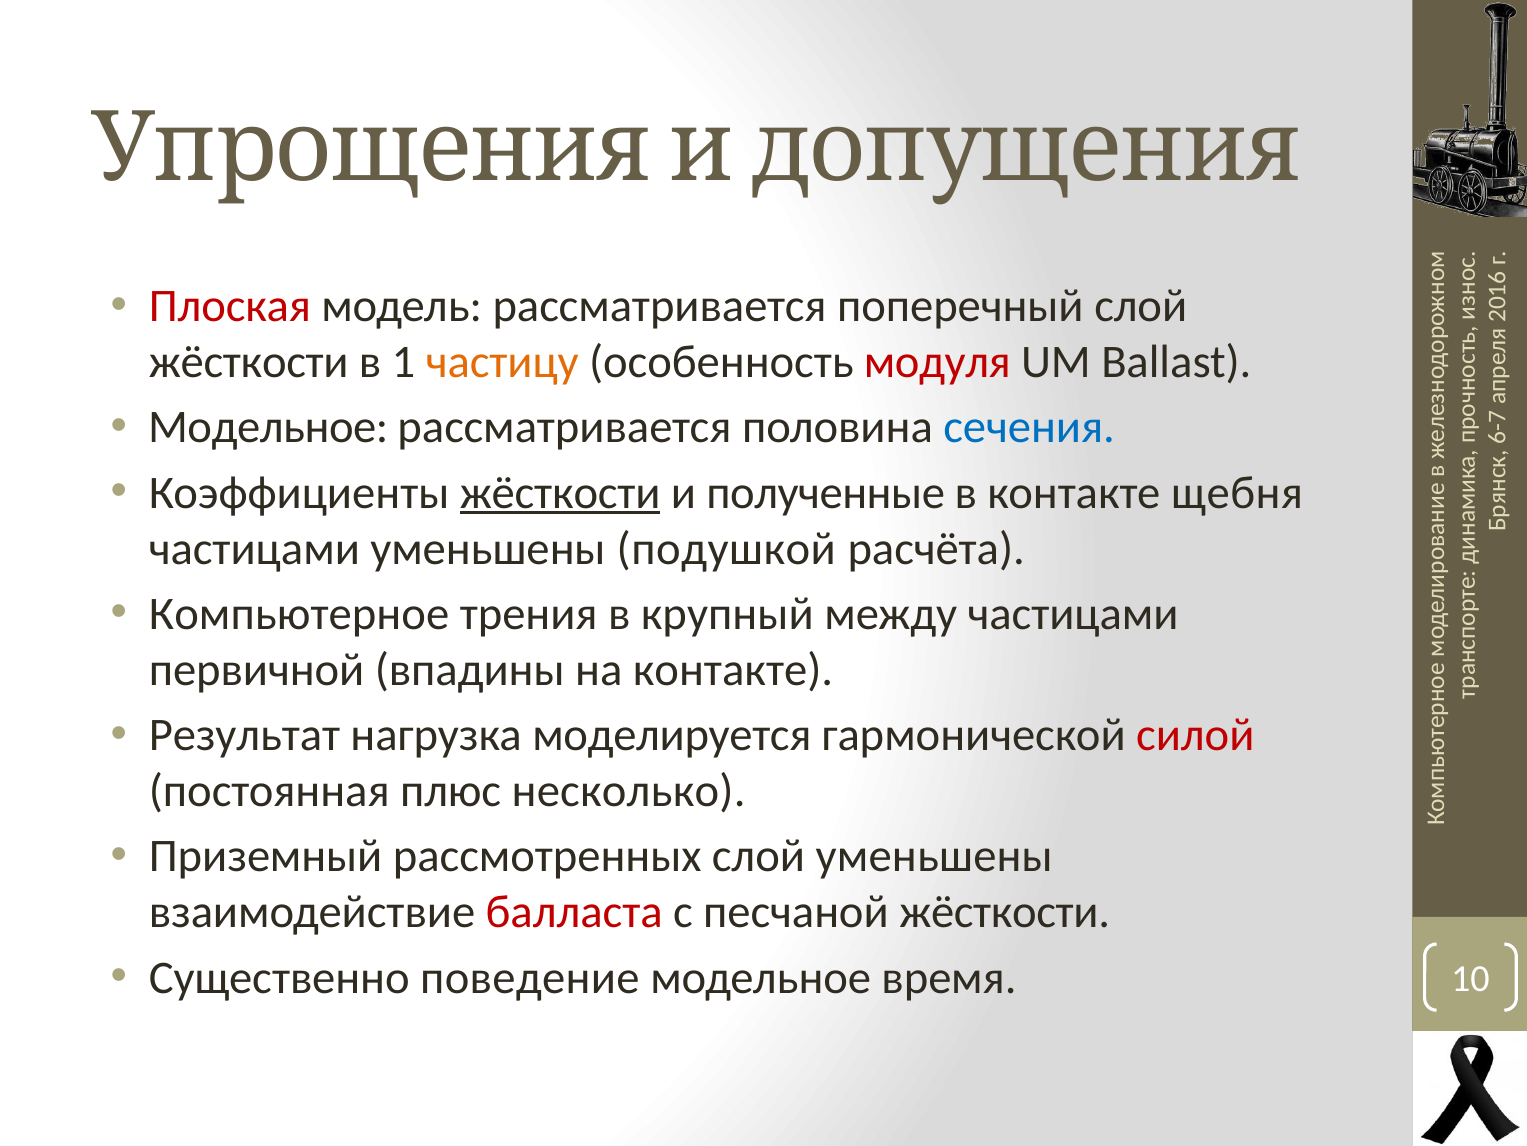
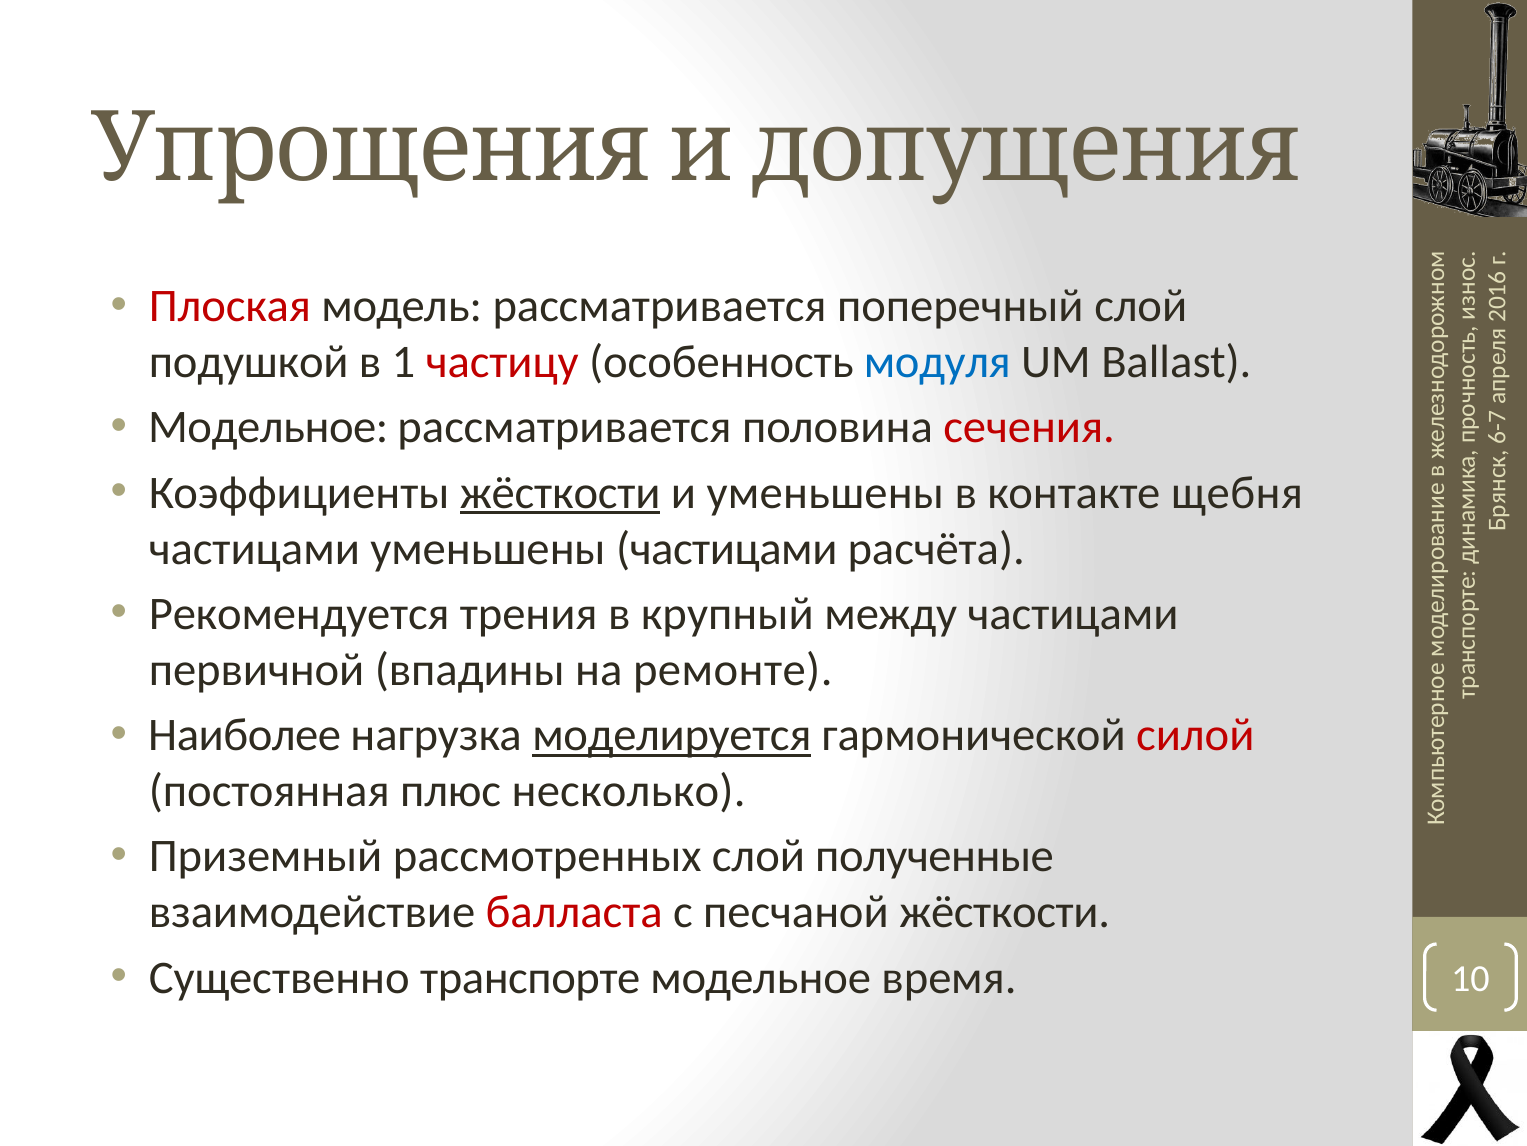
жёсткости at (249, 362): жёсткости -> подушкой
частицу colour: orange -> red
модуля colour: red -> blue
сечения colour: blue -> red
и полученные: полученные -> уменьшены
уменьшены подушкой: подушкой -> частицами
Компьютерное: Компьютерное -> Рекомендуется
на контакте: контакте -> ремонте
Результат: Результат -> Наиболее
моделируется underline: none -> present
слой уменьшены: уменьшены -> полученные
поведение: поведение -> транспорте
